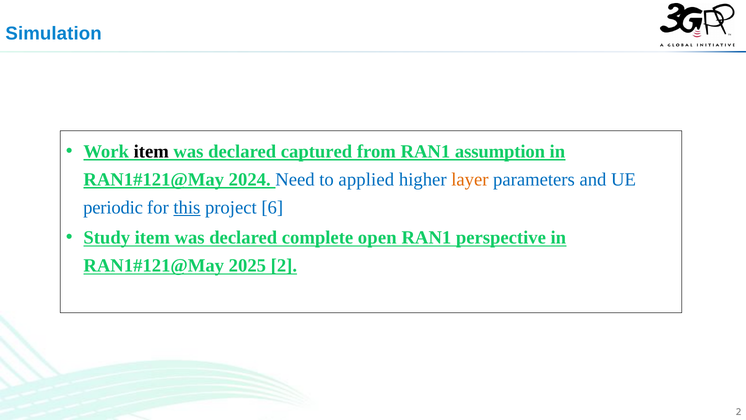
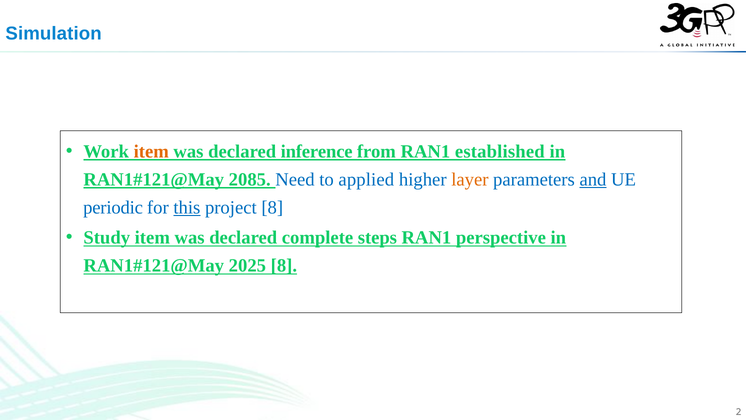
item at (151, 151) colour: black -> orange
captured: captured -> inference
assumption: assumption -> established
2024: 2024 -> 2085
and underline: none -> present
project 6: 6 -> 8
open: open -> steps
2025 2: 2 -> 8
